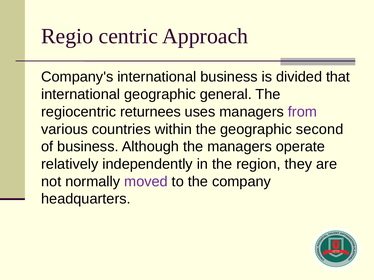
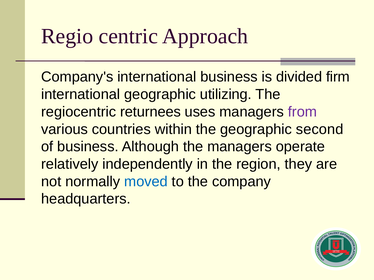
that: that -> firm
general: general -> utilizing
moved colour: purple -> blue
